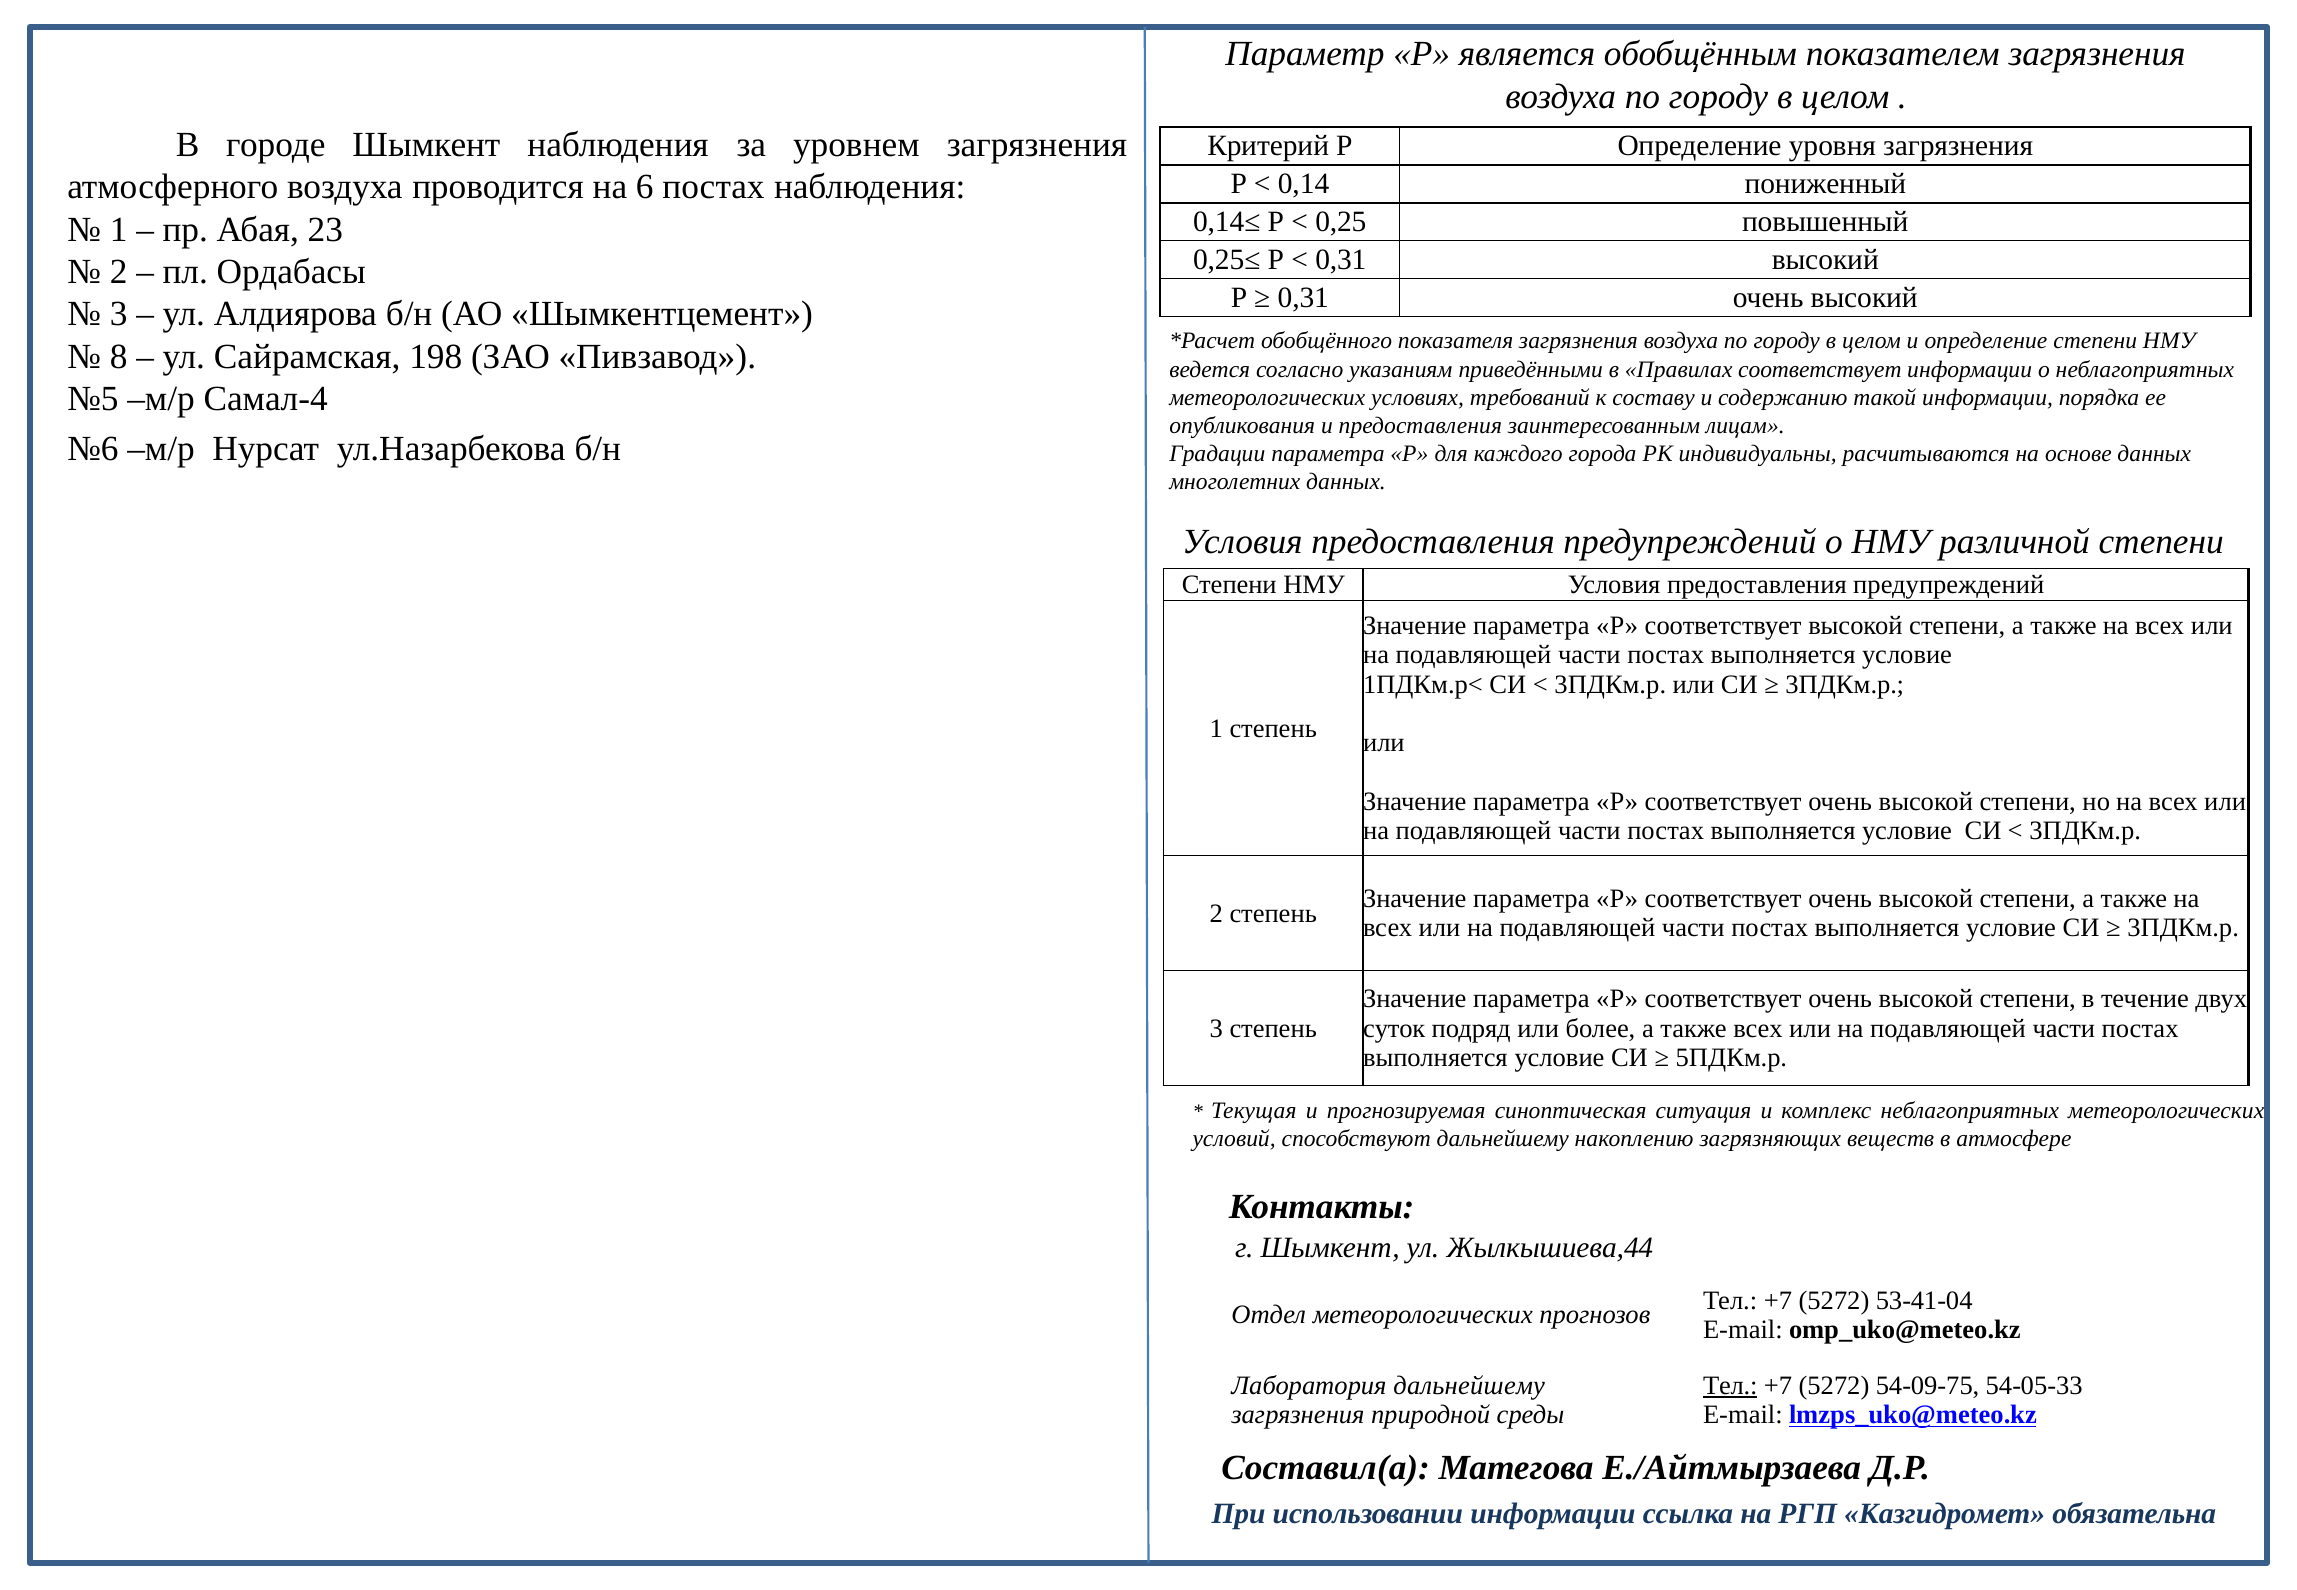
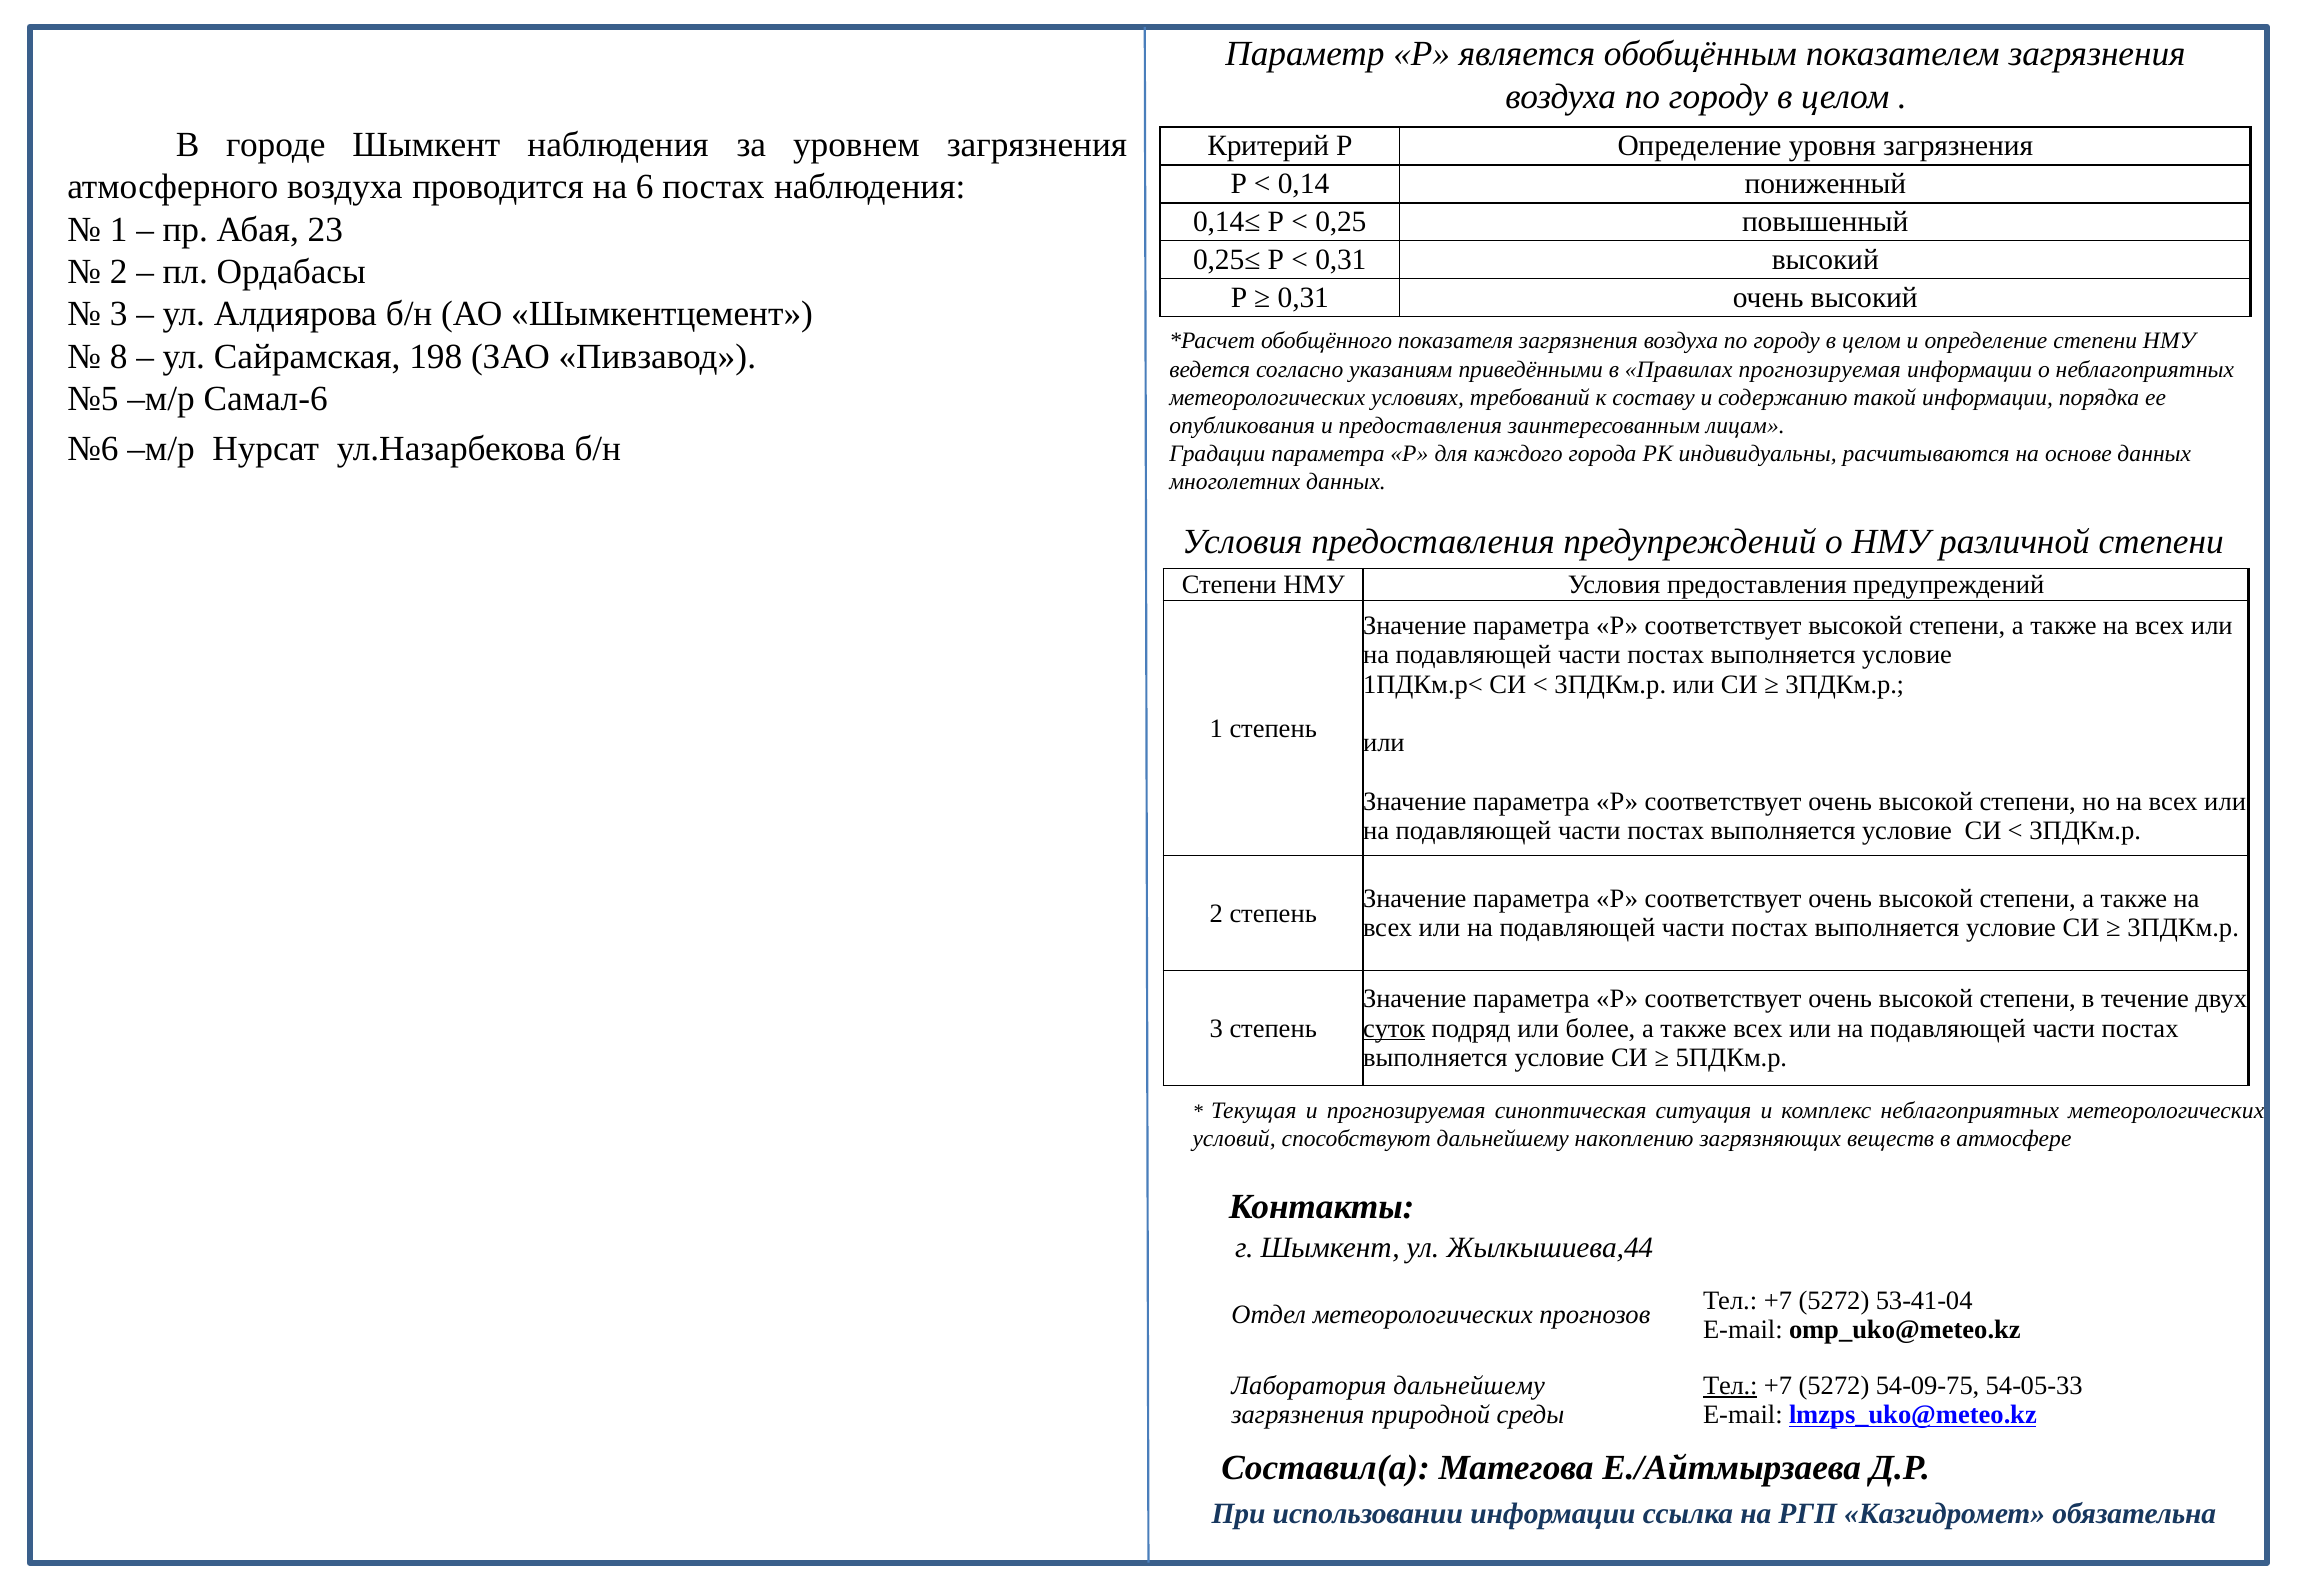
Правилах соответствует: соответствует -> прогнозируемая
Самал-4: Самал-4 -> Самал-6
суток underline: none -> present
